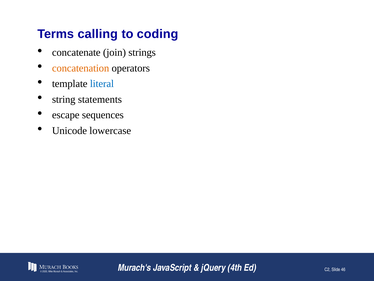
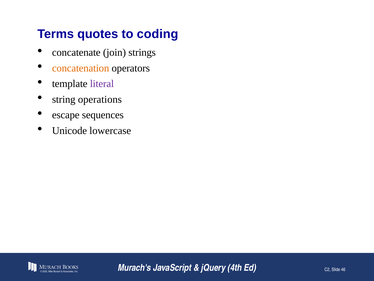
calling: calling -> quotes
literal colour: blue -> purple
statements: statements -> operations
